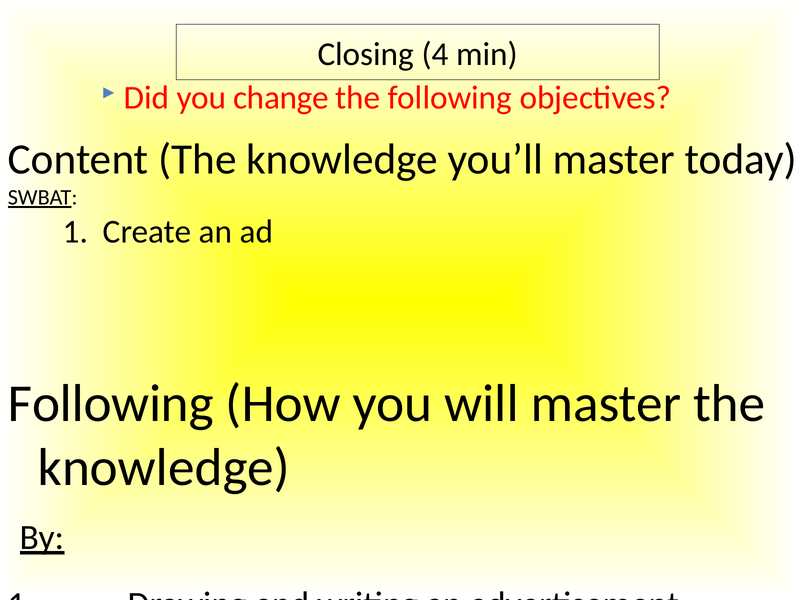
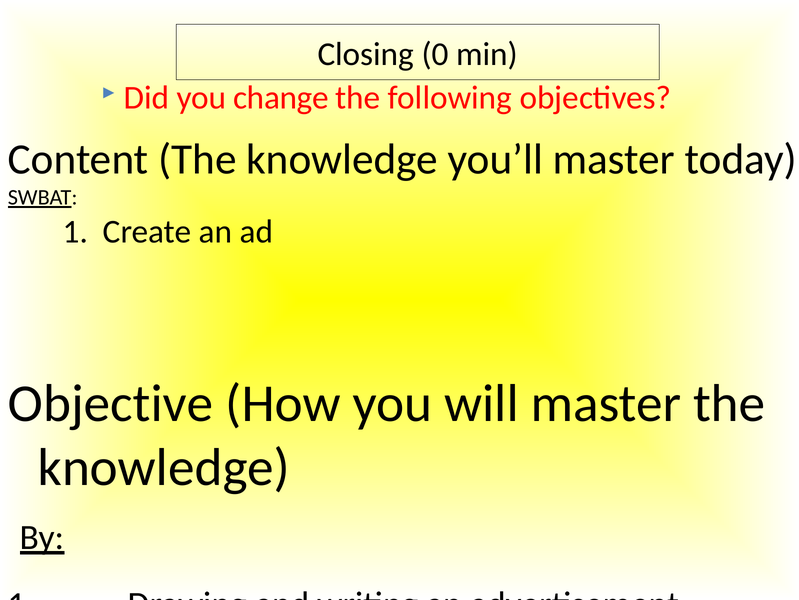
4: 4 -> 0
Following at (111, 403): Following -> Objective
